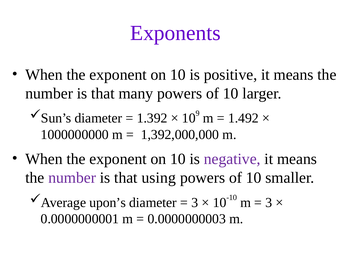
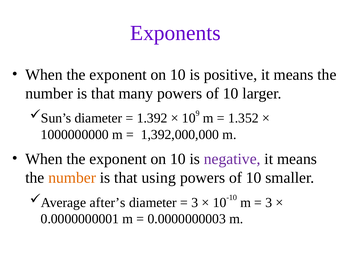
1.492: 1.492 -> 1.352
number at (72, 177) colour: purple -> orange
upon’s: upon’s -> after’s
